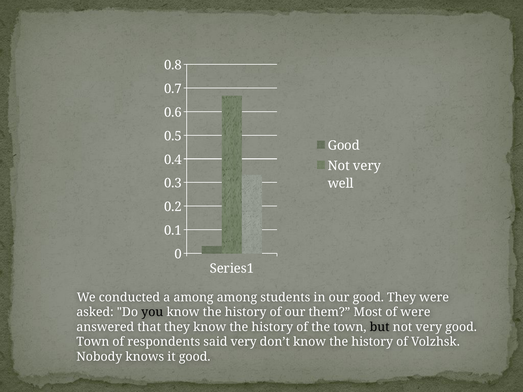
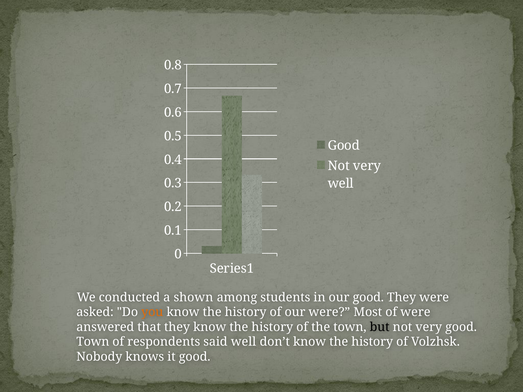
a among: among -> shown
you colour: black -> orange
our them: them -> were
said very: very -> well
